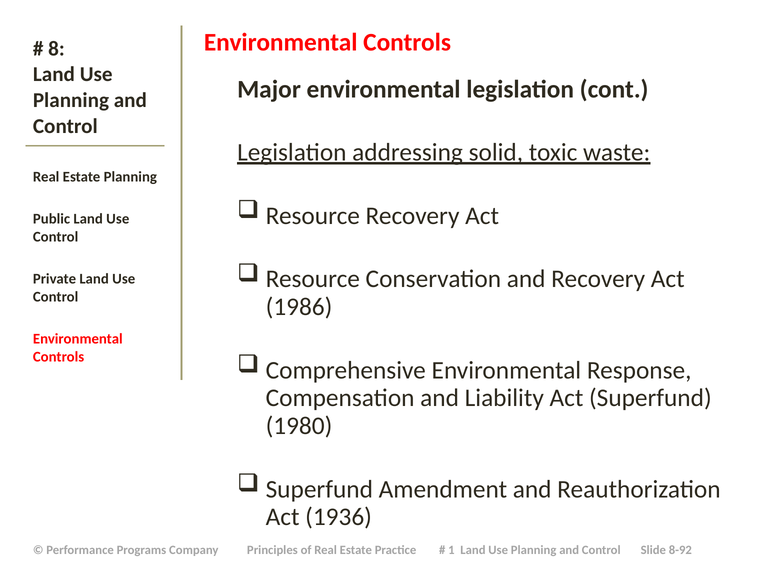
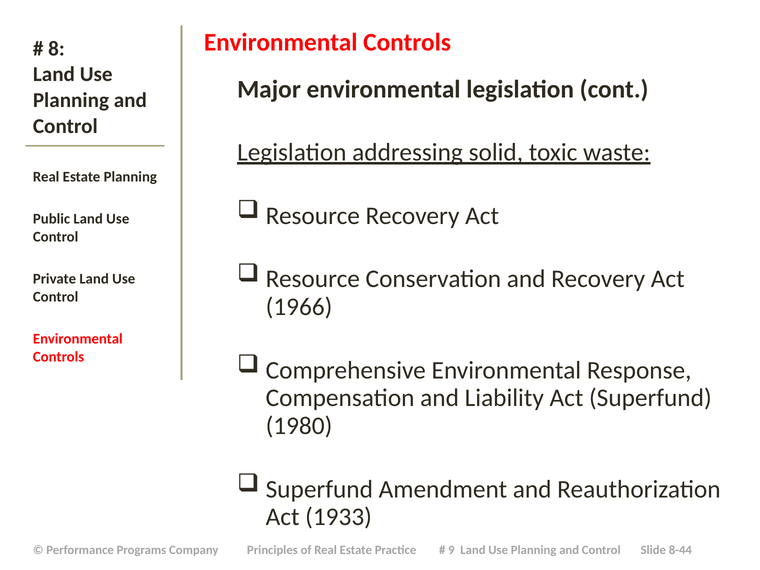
1986: 1986 -> 1966
1936: 1936 -> 1933
1: 1 -> 9
8-92: 8-92 -> 8-44
